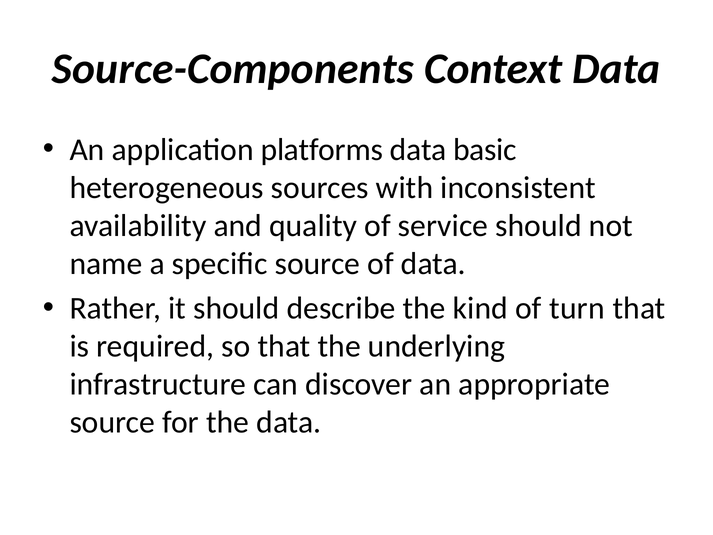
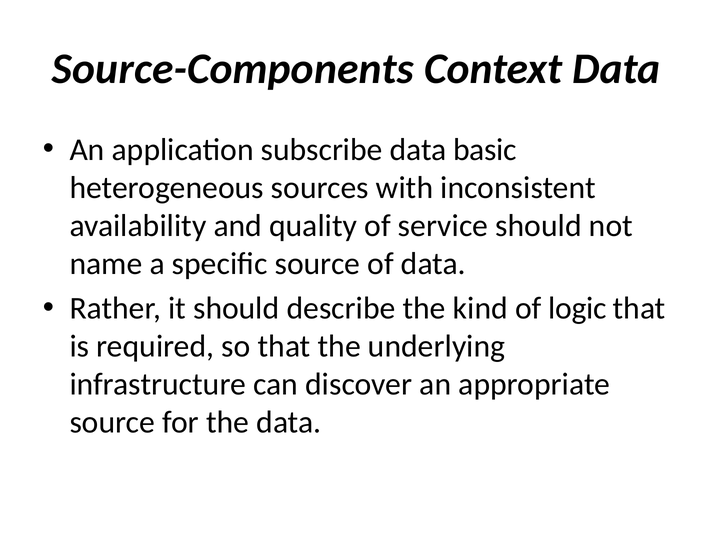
platforms: platforms -> subscribe
turn: turn -> logic
